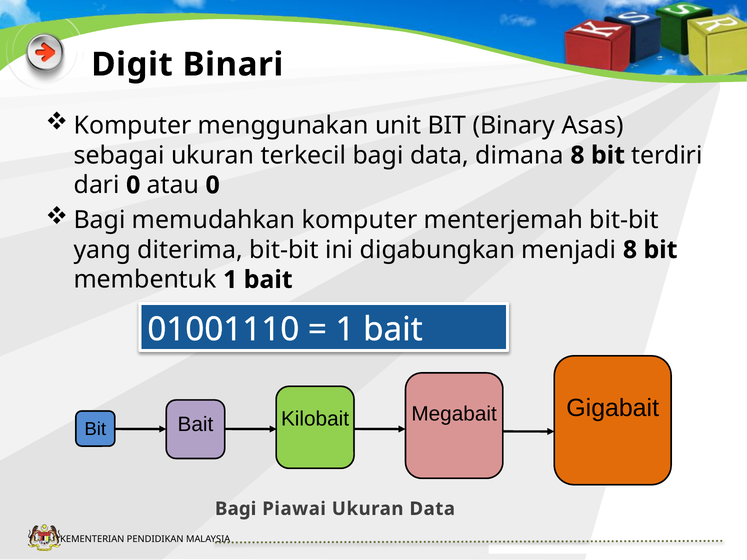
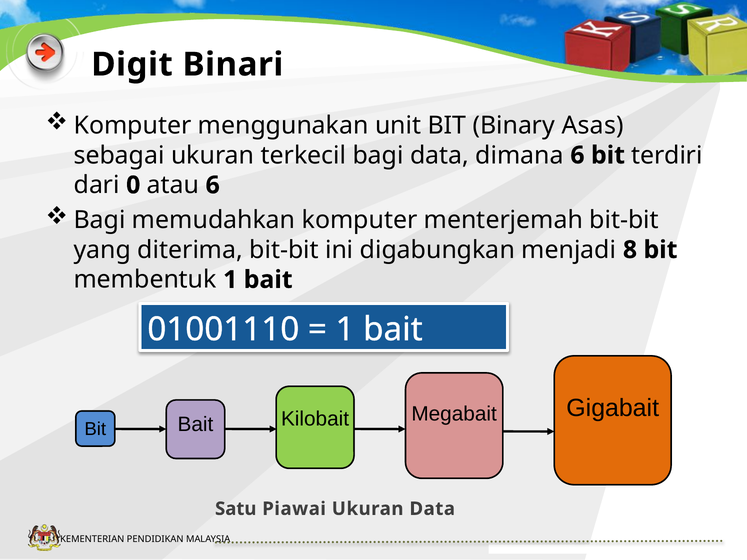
dimana 8: 8 -> 6
atau 0: 0 -> 6
Bagi at (236, 509): Bagi -> Satu
